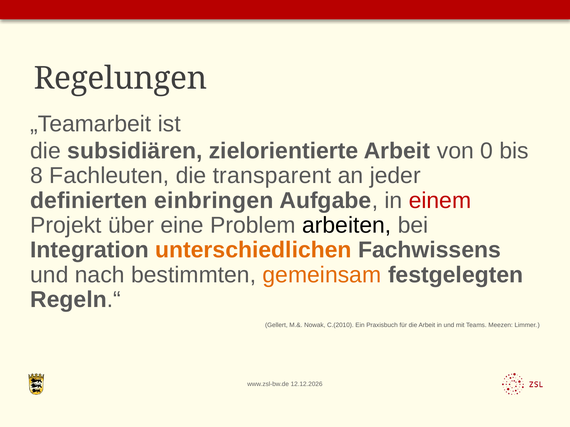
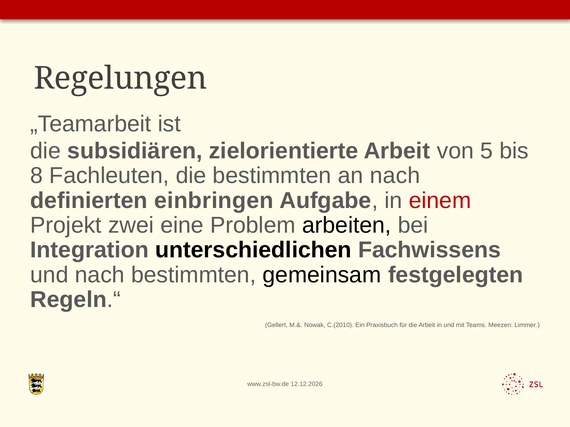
0: 0 -> 5
die transparent: transparent -> bestimmten
an jeder: jeder -> nach
über: über -> zwei
unterschiedlichen colour: orange -> black
gemeinsam colour: orange -> black
